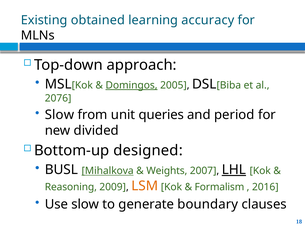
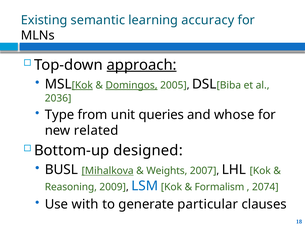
obtained: obtained -> semantic
approach underline: none -> present
Kok at (82, 85) underline: none -> present
2076: 2076 -> 2036
Slow at (59, 115): Slow -> Type
period: period -> whose
divided: divided -> related
LHL underline: present -> none
LSM colour: orange -> blue
2016: 2016 -> 2074
Use slow: slow -> with
boundary: boundary -> particular
